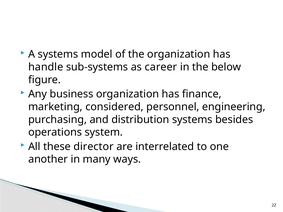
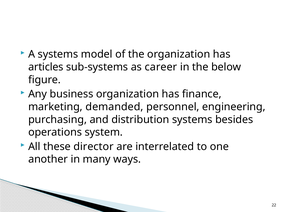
handle: handle -> articles
considered: considered -> demanded
